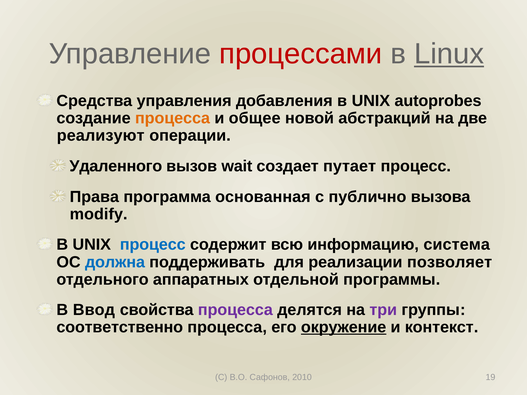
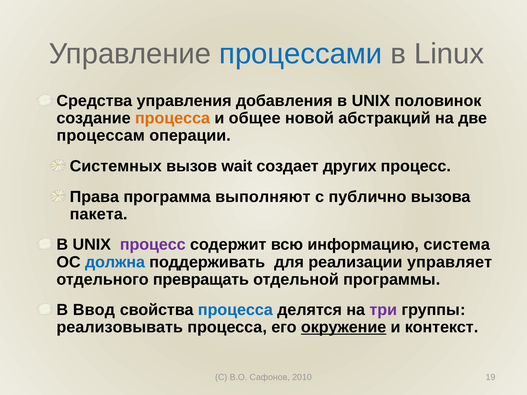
процессами colour: red -> blue
Linux underline: present -> none
autoprobes: autoprobes -> половинок
реализуют: реализуют -> процессам
Удаленного: Удаленного -> Системных
путает: путает -> других
основанная: основанная -> выполняют
modify: modify -> пакета
процесс at (153, 245) colour: blue -> purple
позволяет: позволяет -> управляет
аппаратных: аппаратных -> превращать
процесса at (235, 310) colour: purple -> blue
соответственно: соответственно -> реализовывать
